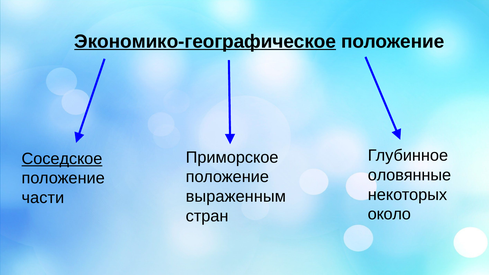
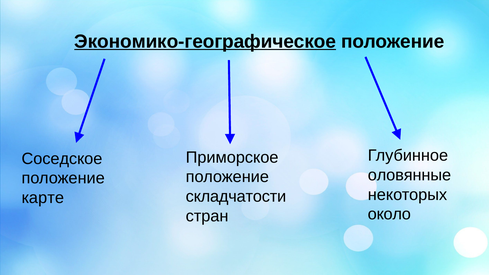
Соседское underline: present -> none
выраженным: выраженным -> складчатости
части: части -> карте
